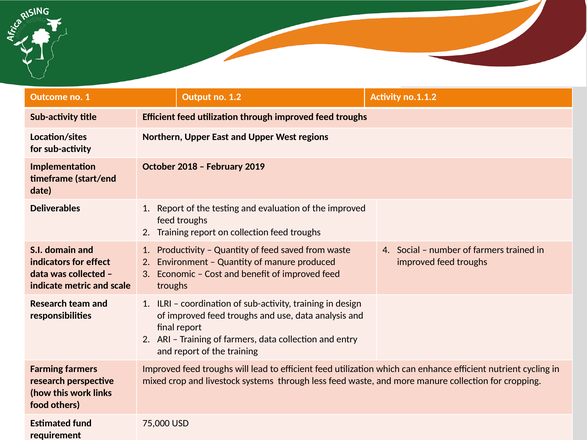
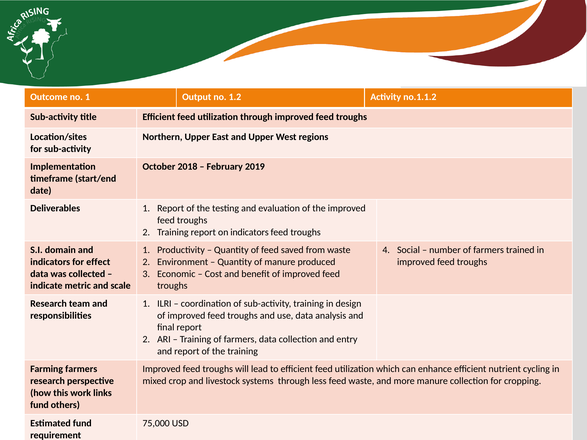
on collection: collection -> indicators
food at (39, 405): food -> fund
